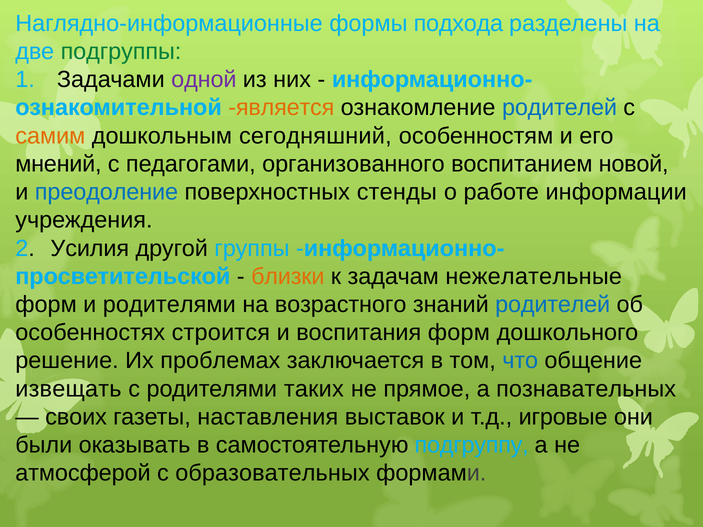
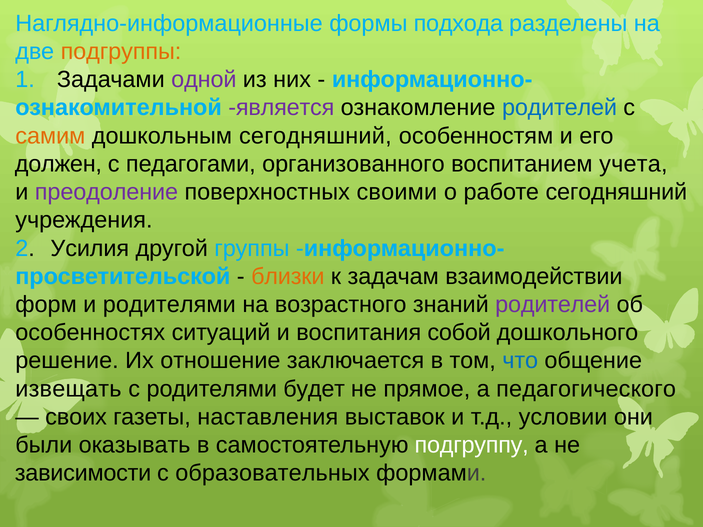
подгруппы colour: green -> orange
является colour: orange -> purple
мнений: мнений -> должен
новой: новой -> учета
преодоление colour: blue -> purple
стенды: стенды -> своими
работе информации: информации -> сегодняшний
нежелательные: нежелательные -> взаимодействии
родителей at (553, 305) colour: blue -> purple
строится: строится -> ситуаций
воспитания форм: форм -> собой
проблемах: проблемах -> отношение
таких: таких -> будет
познавательных: познавательных -> педагогического
игровые: игровые -> условии
подгруппу colour: light blue -> white
атмосферой: атмосферой -> зависимости
